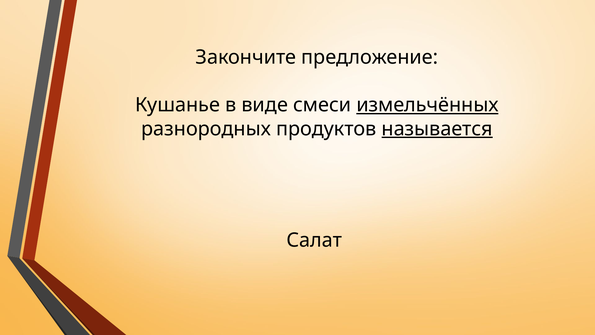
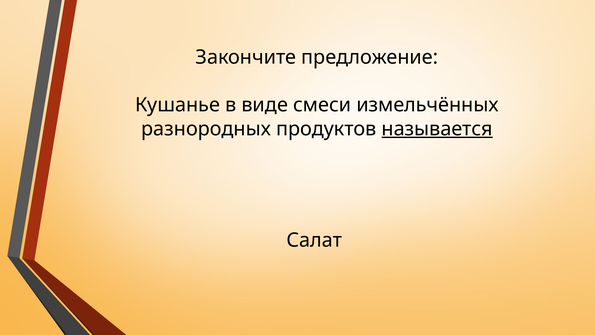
измельчённых underline: present -> none
